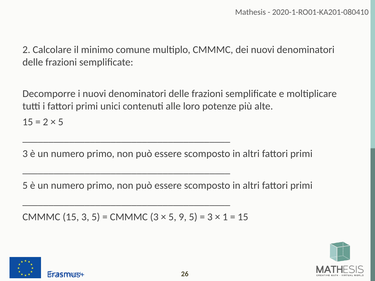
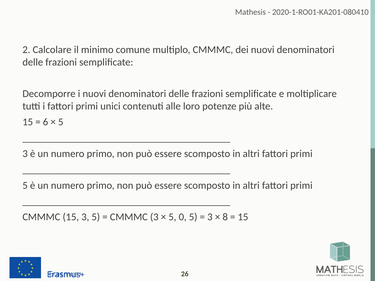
2 at (45, 122): 2 -> 6
9: 9 -> 0
1: 1 -> 8
